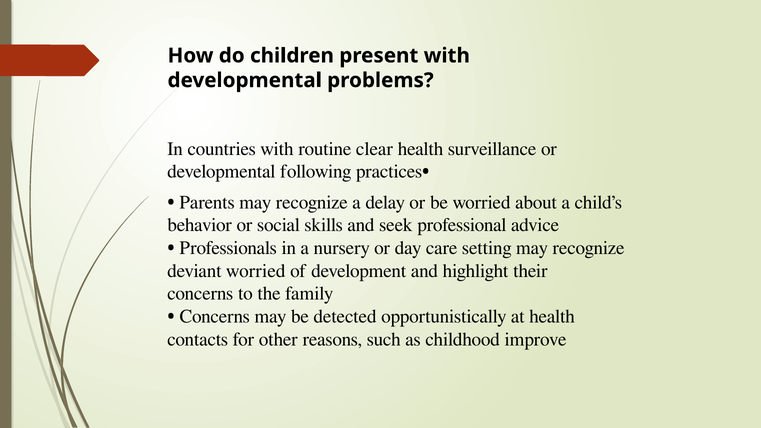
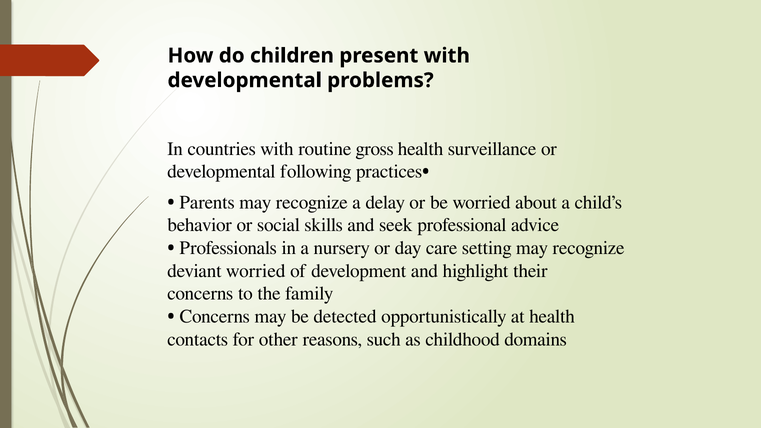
clear: clear -> gross
improve: improve -> domains
